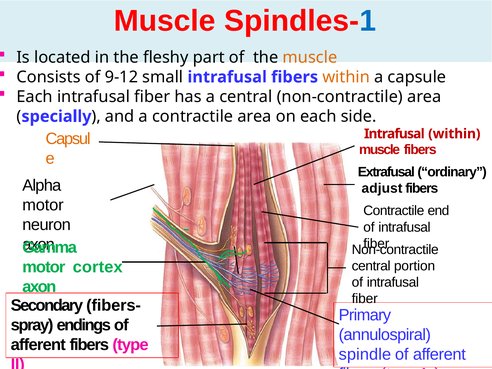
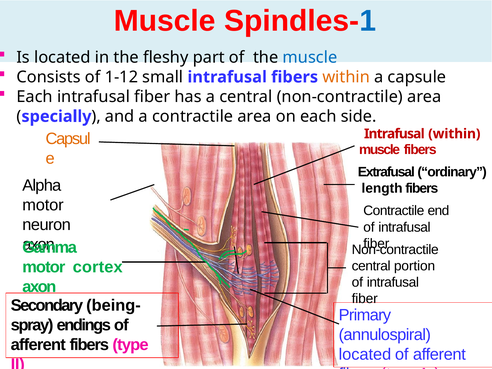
muscle at (310, 57) colour: orange -> blue
9-12: 9-12 -> 1-12
adjust: adjust -> length
fibers-: fibers- -> being-
spindle at (365, 354): spindle -> located
